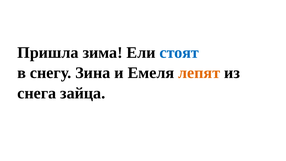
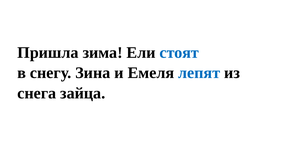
лепят colour: orange -> blue
